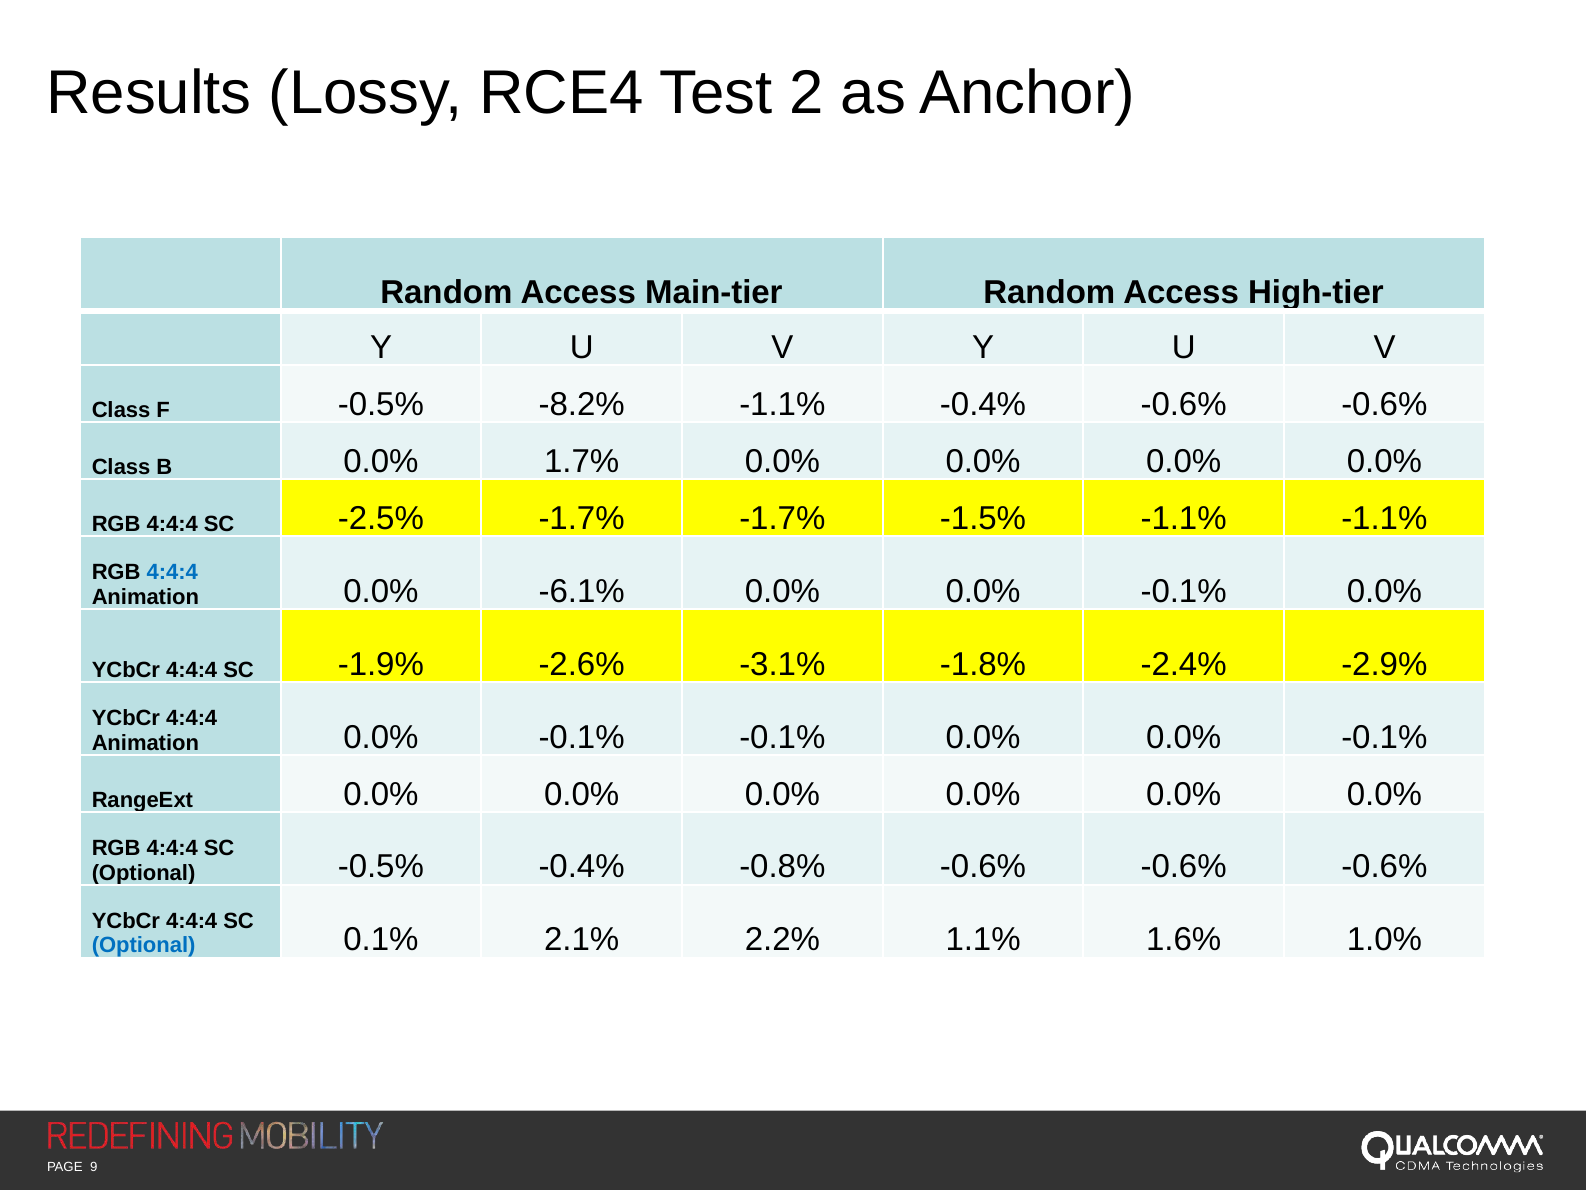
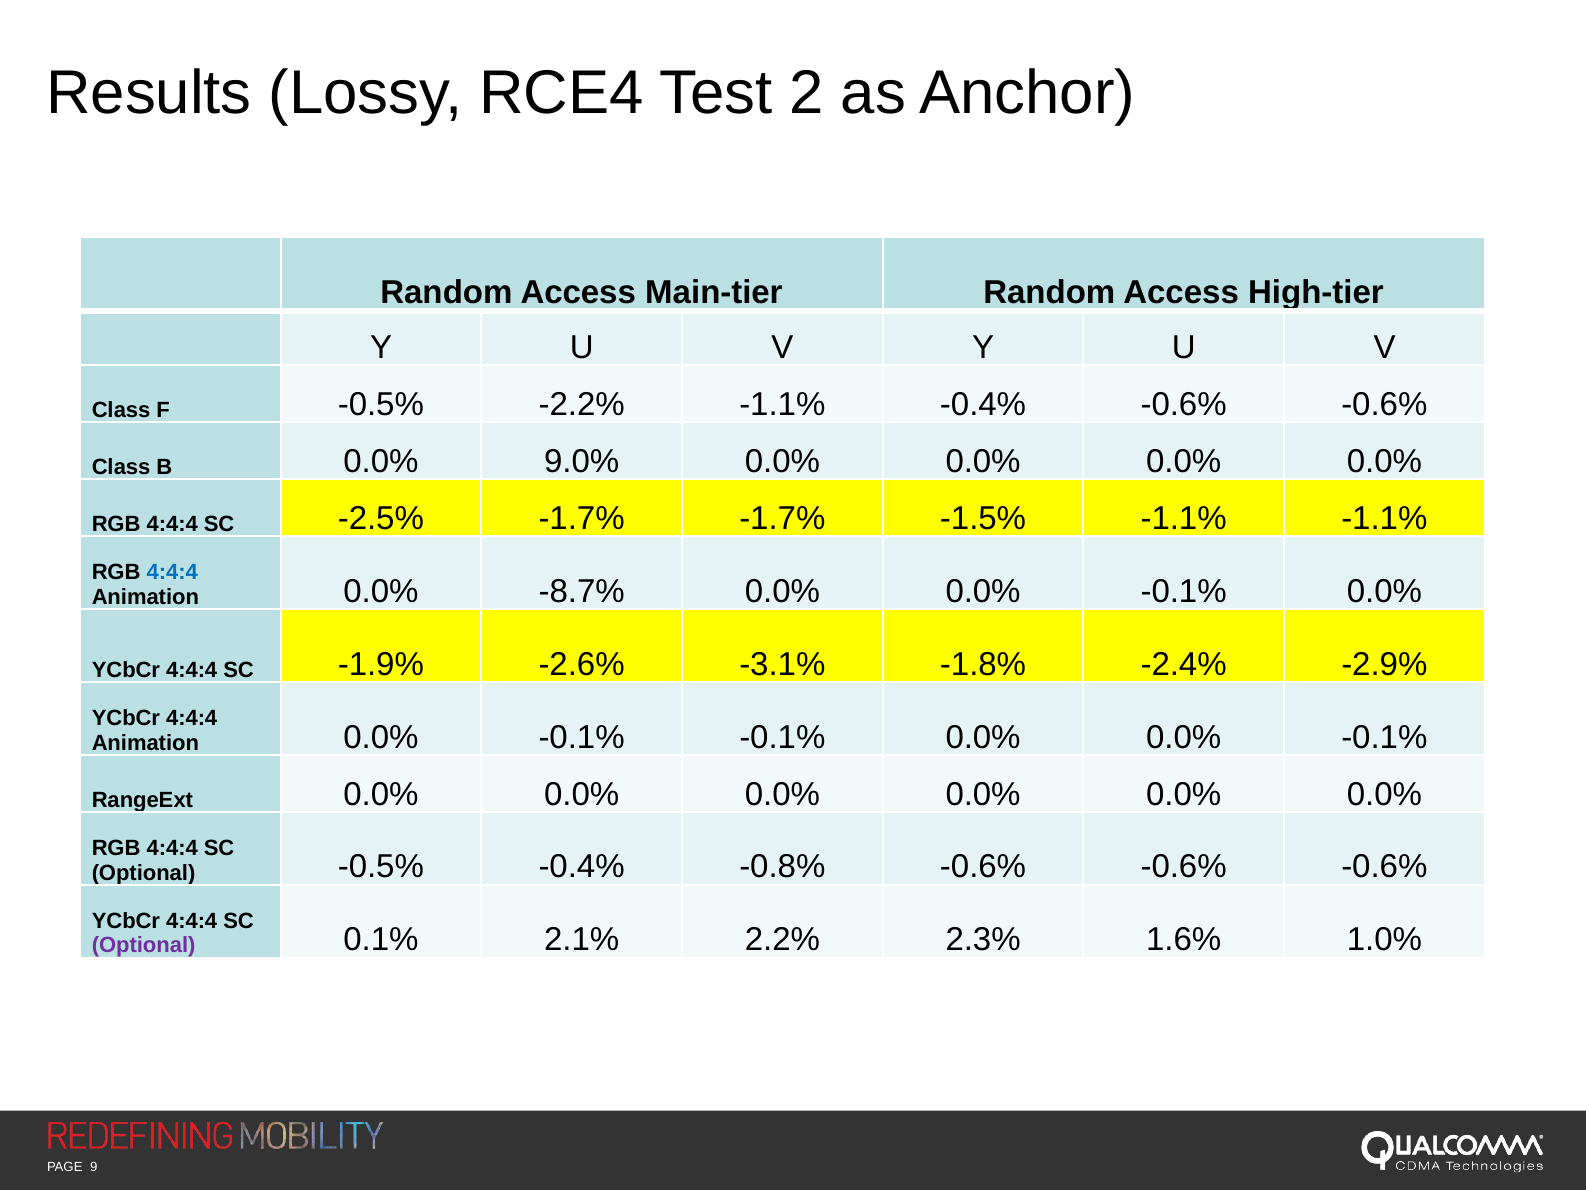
-8.2%: -8.2% -> -2.2%
1.7%: 1.7% -> 9.0%
-6.1%: -6.1% -> -8.7%
Optional at (144, 945) colour: blue -> purple
1.1%: 1.1% -> 2.3%
